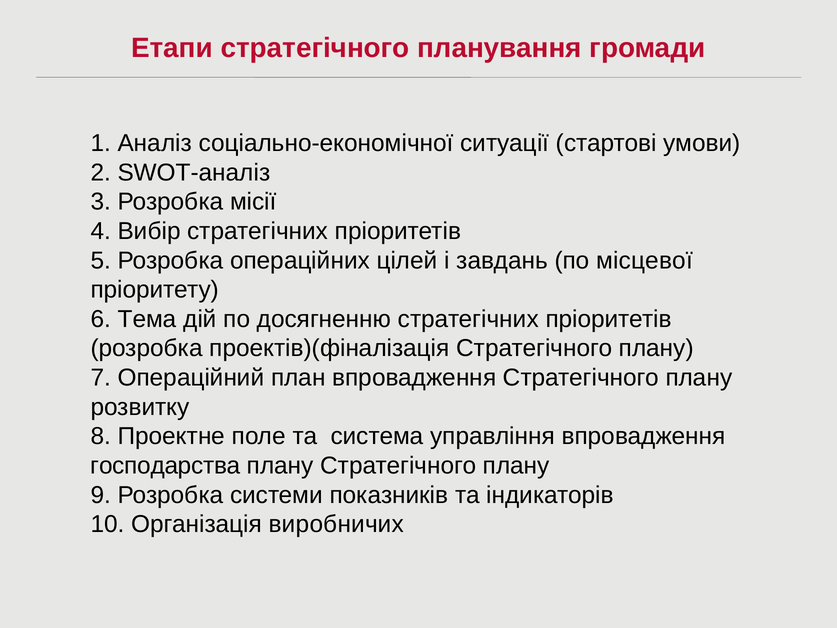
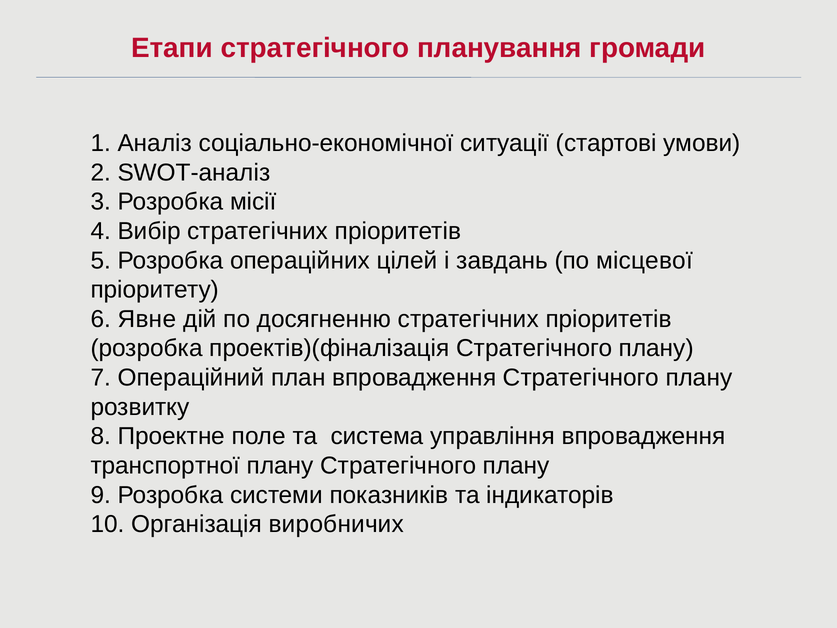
Тема: Тема -> Явне
господарства: господарства -> транспортної
